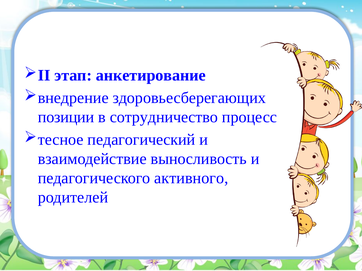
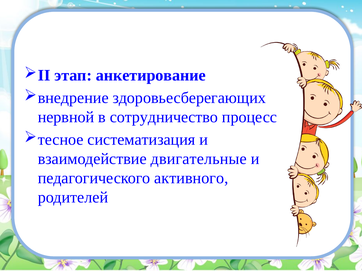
позиции: позиции -> нервной
педагогический: педагогический -> систематизация
выносливость: выносливость -> двигательные
